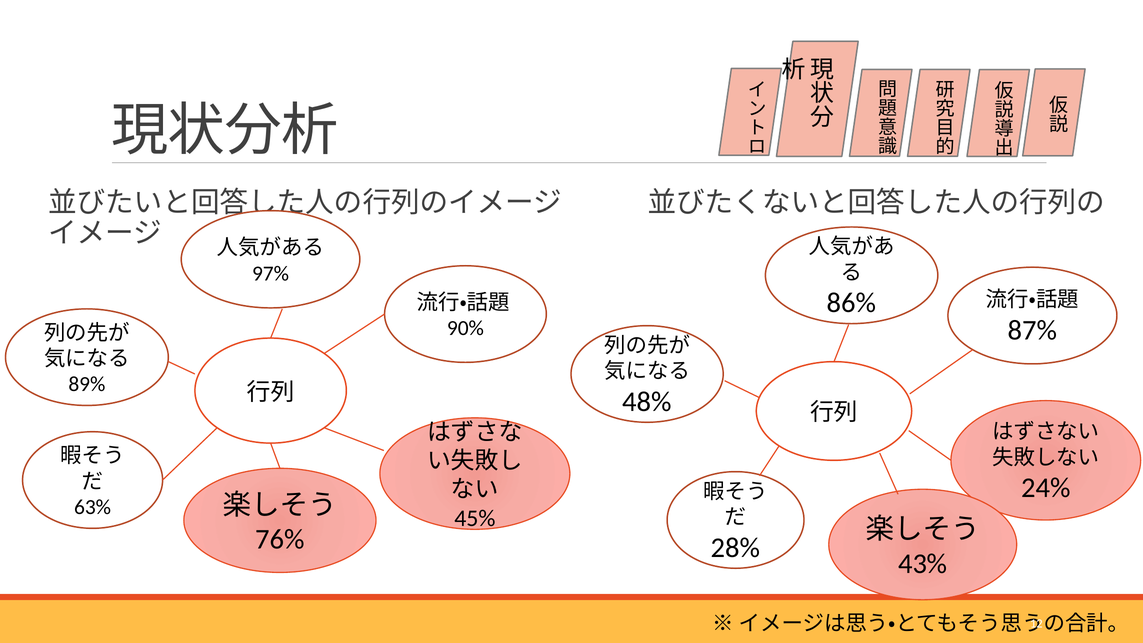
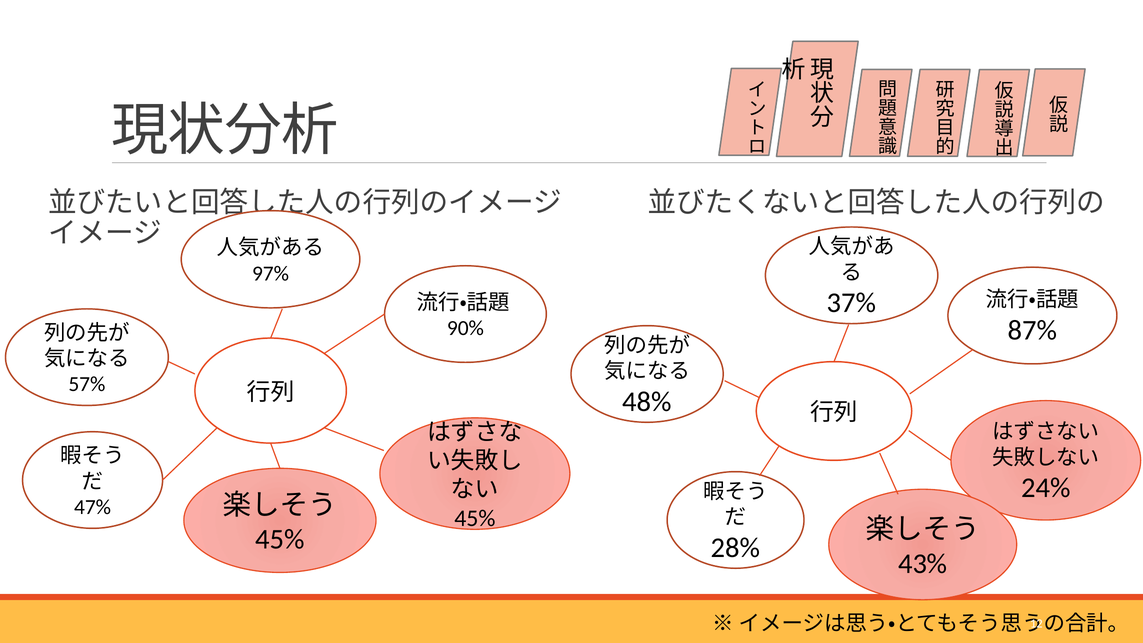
86%: 86% -> 37%
89%: 89% -> 57%
63%: 63% -> 47%
76% at (280, 539): 76% -> 45%
